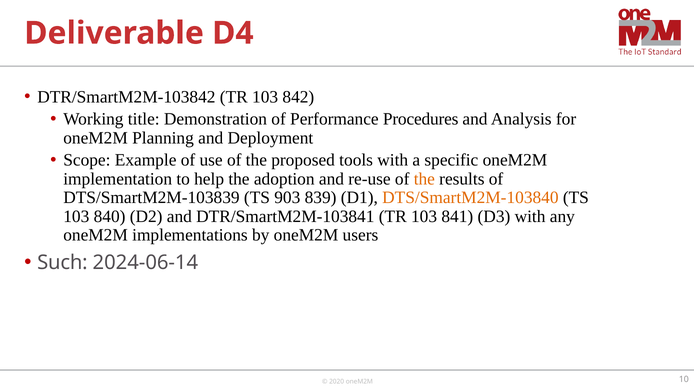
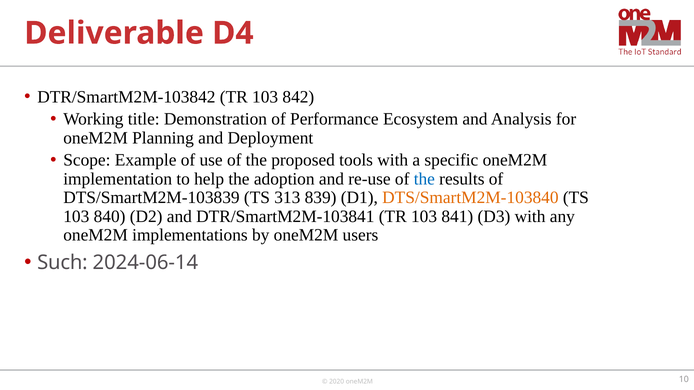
Procedures: Procedures -> Ecosystem
the at (424, 179) colour: orange -> blue
903: 903 -> 313
